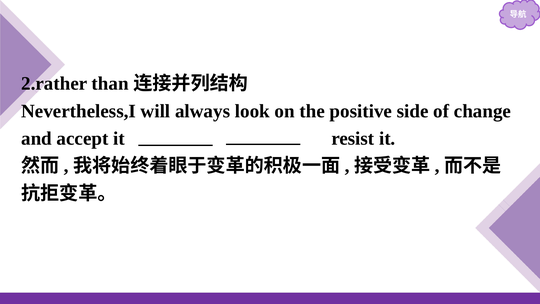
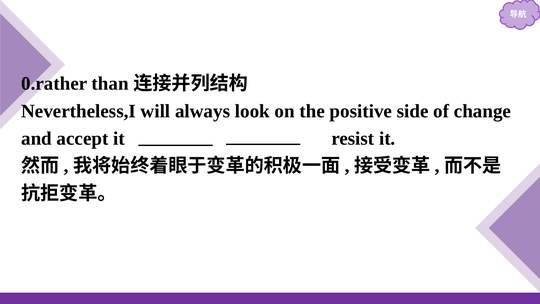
2.rather: 2.rather -> 0.rather
